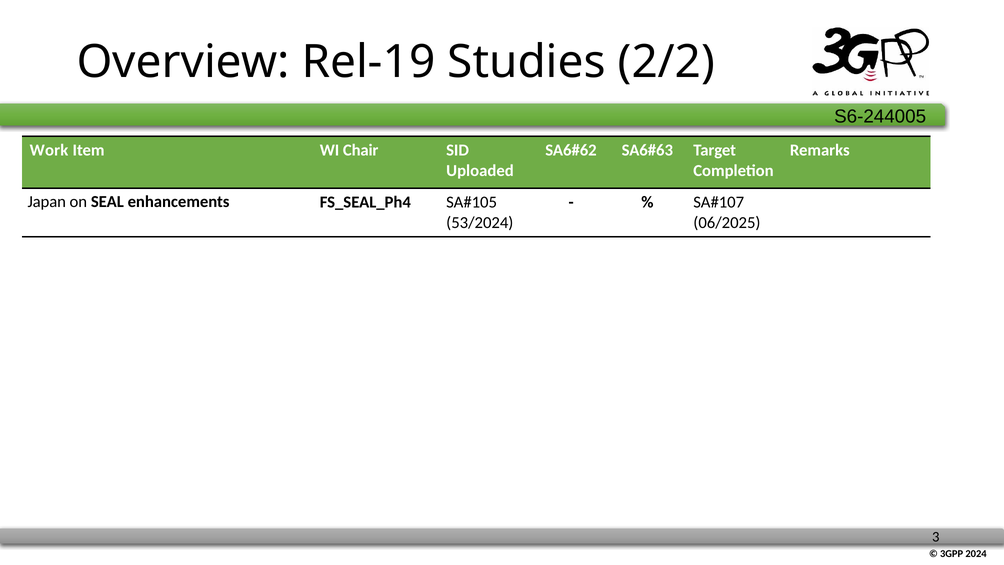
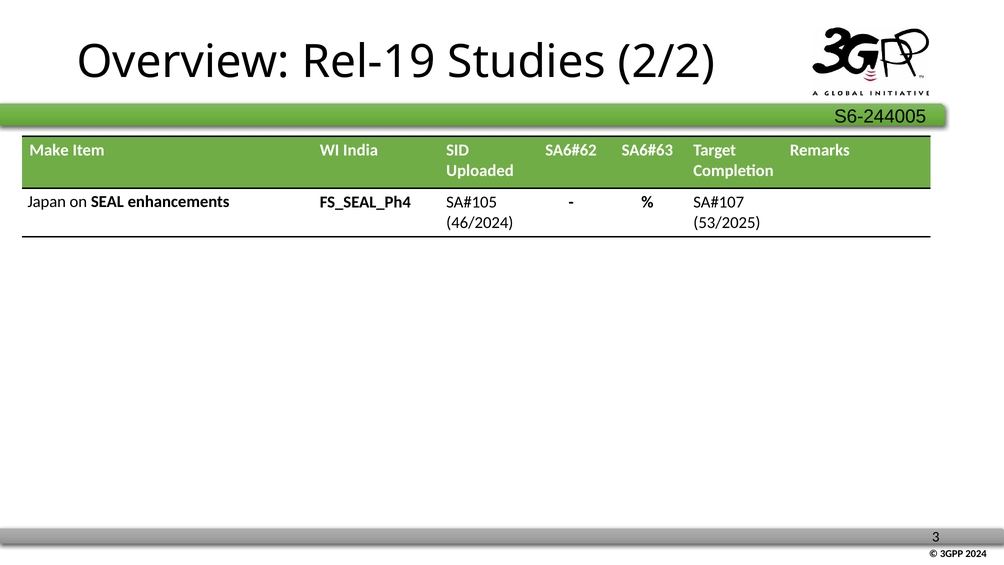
Work: Work -> Make
Chair: Chair -> India
53/2024: 53/2024 -> 46/2024
06/2025: 06/2025 -> 53/2025
